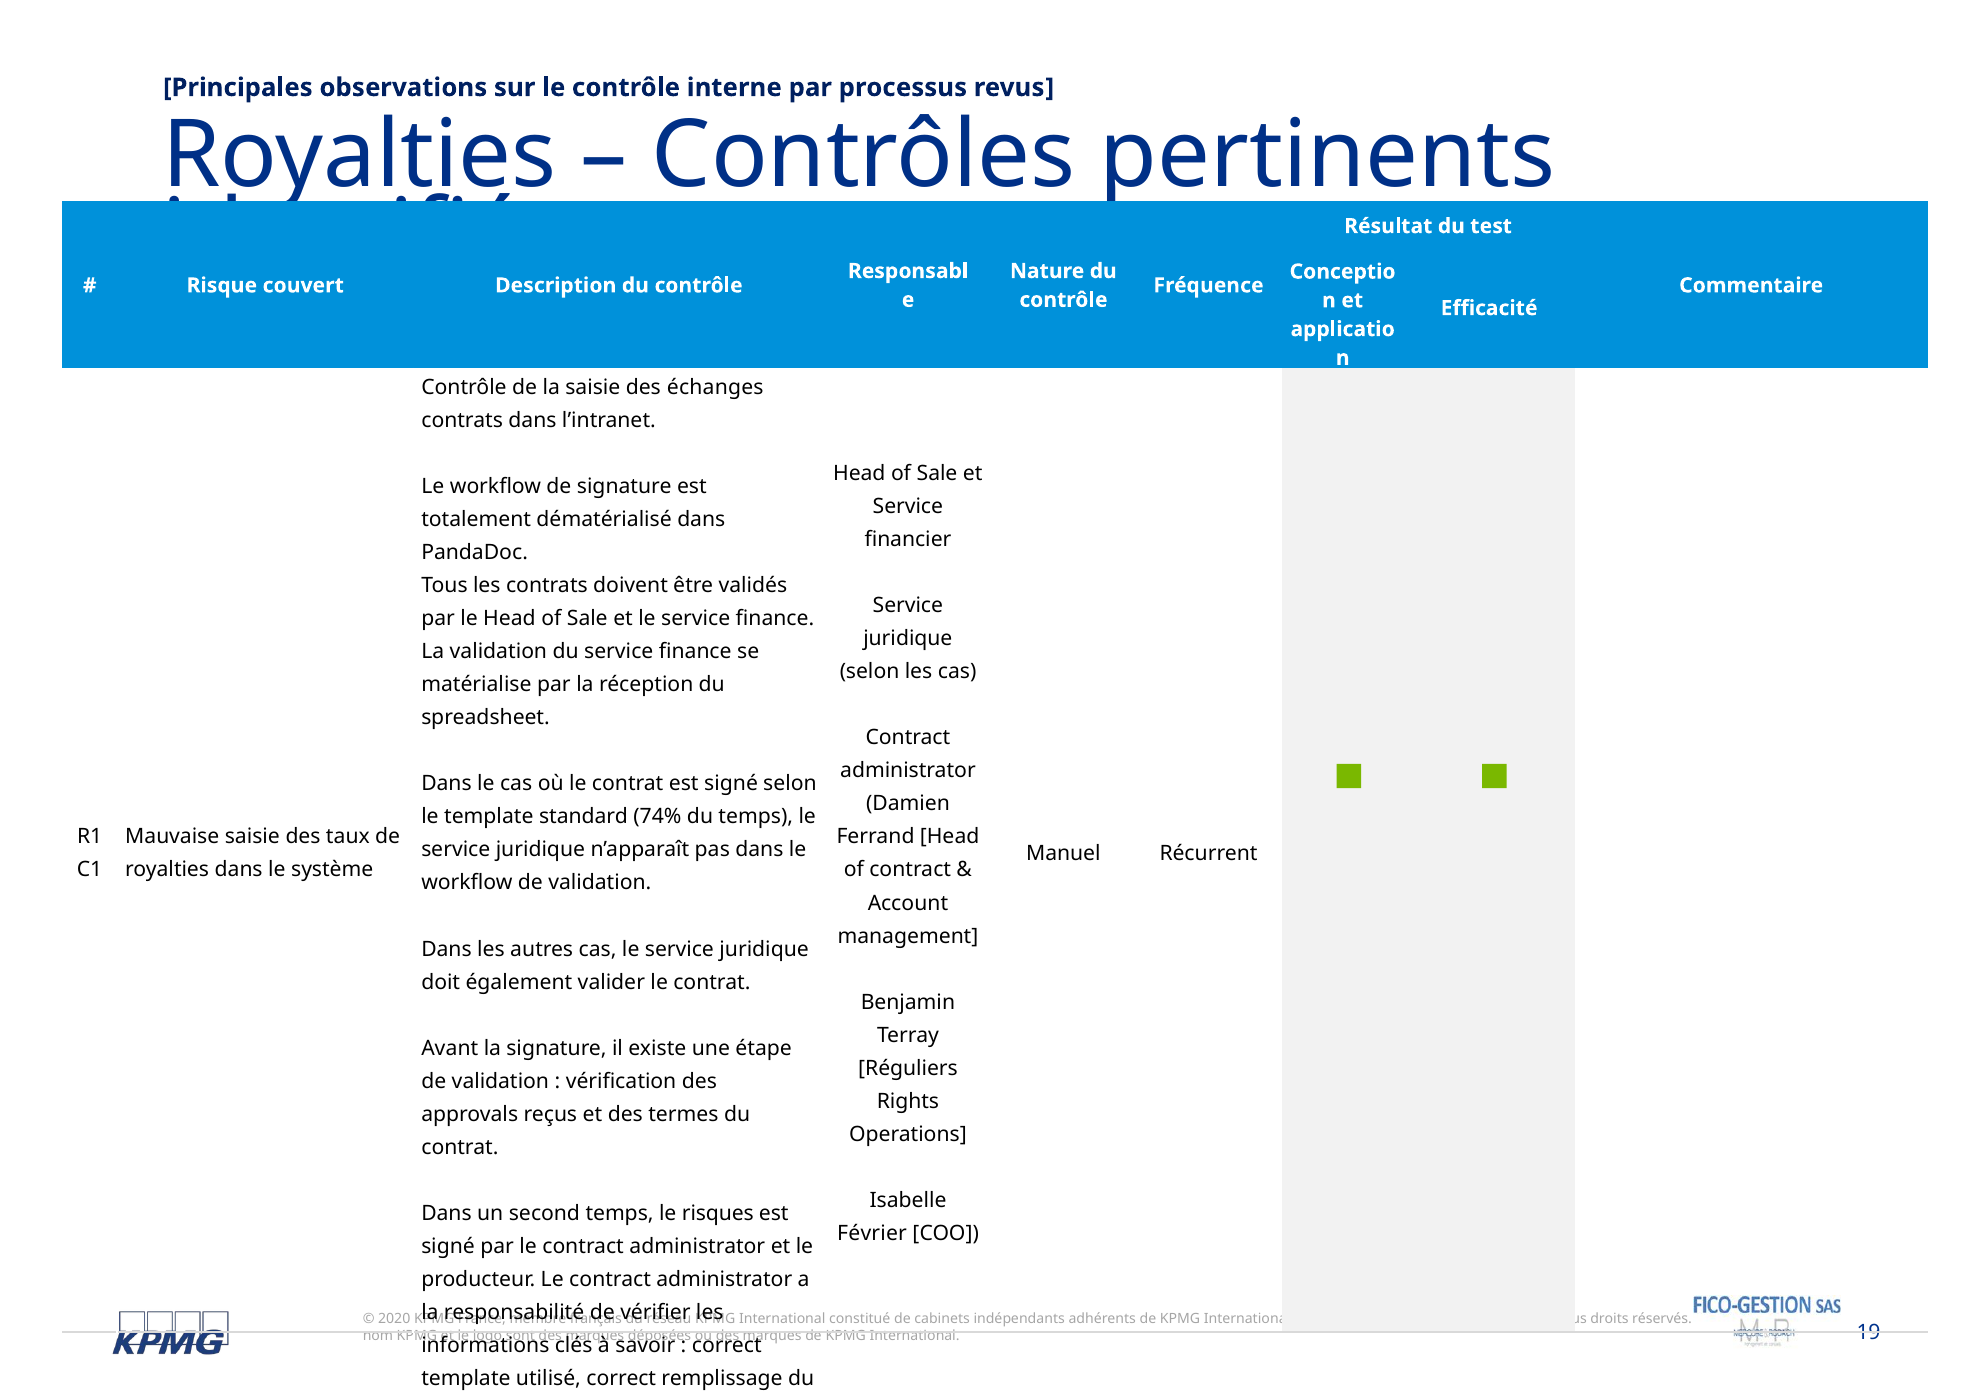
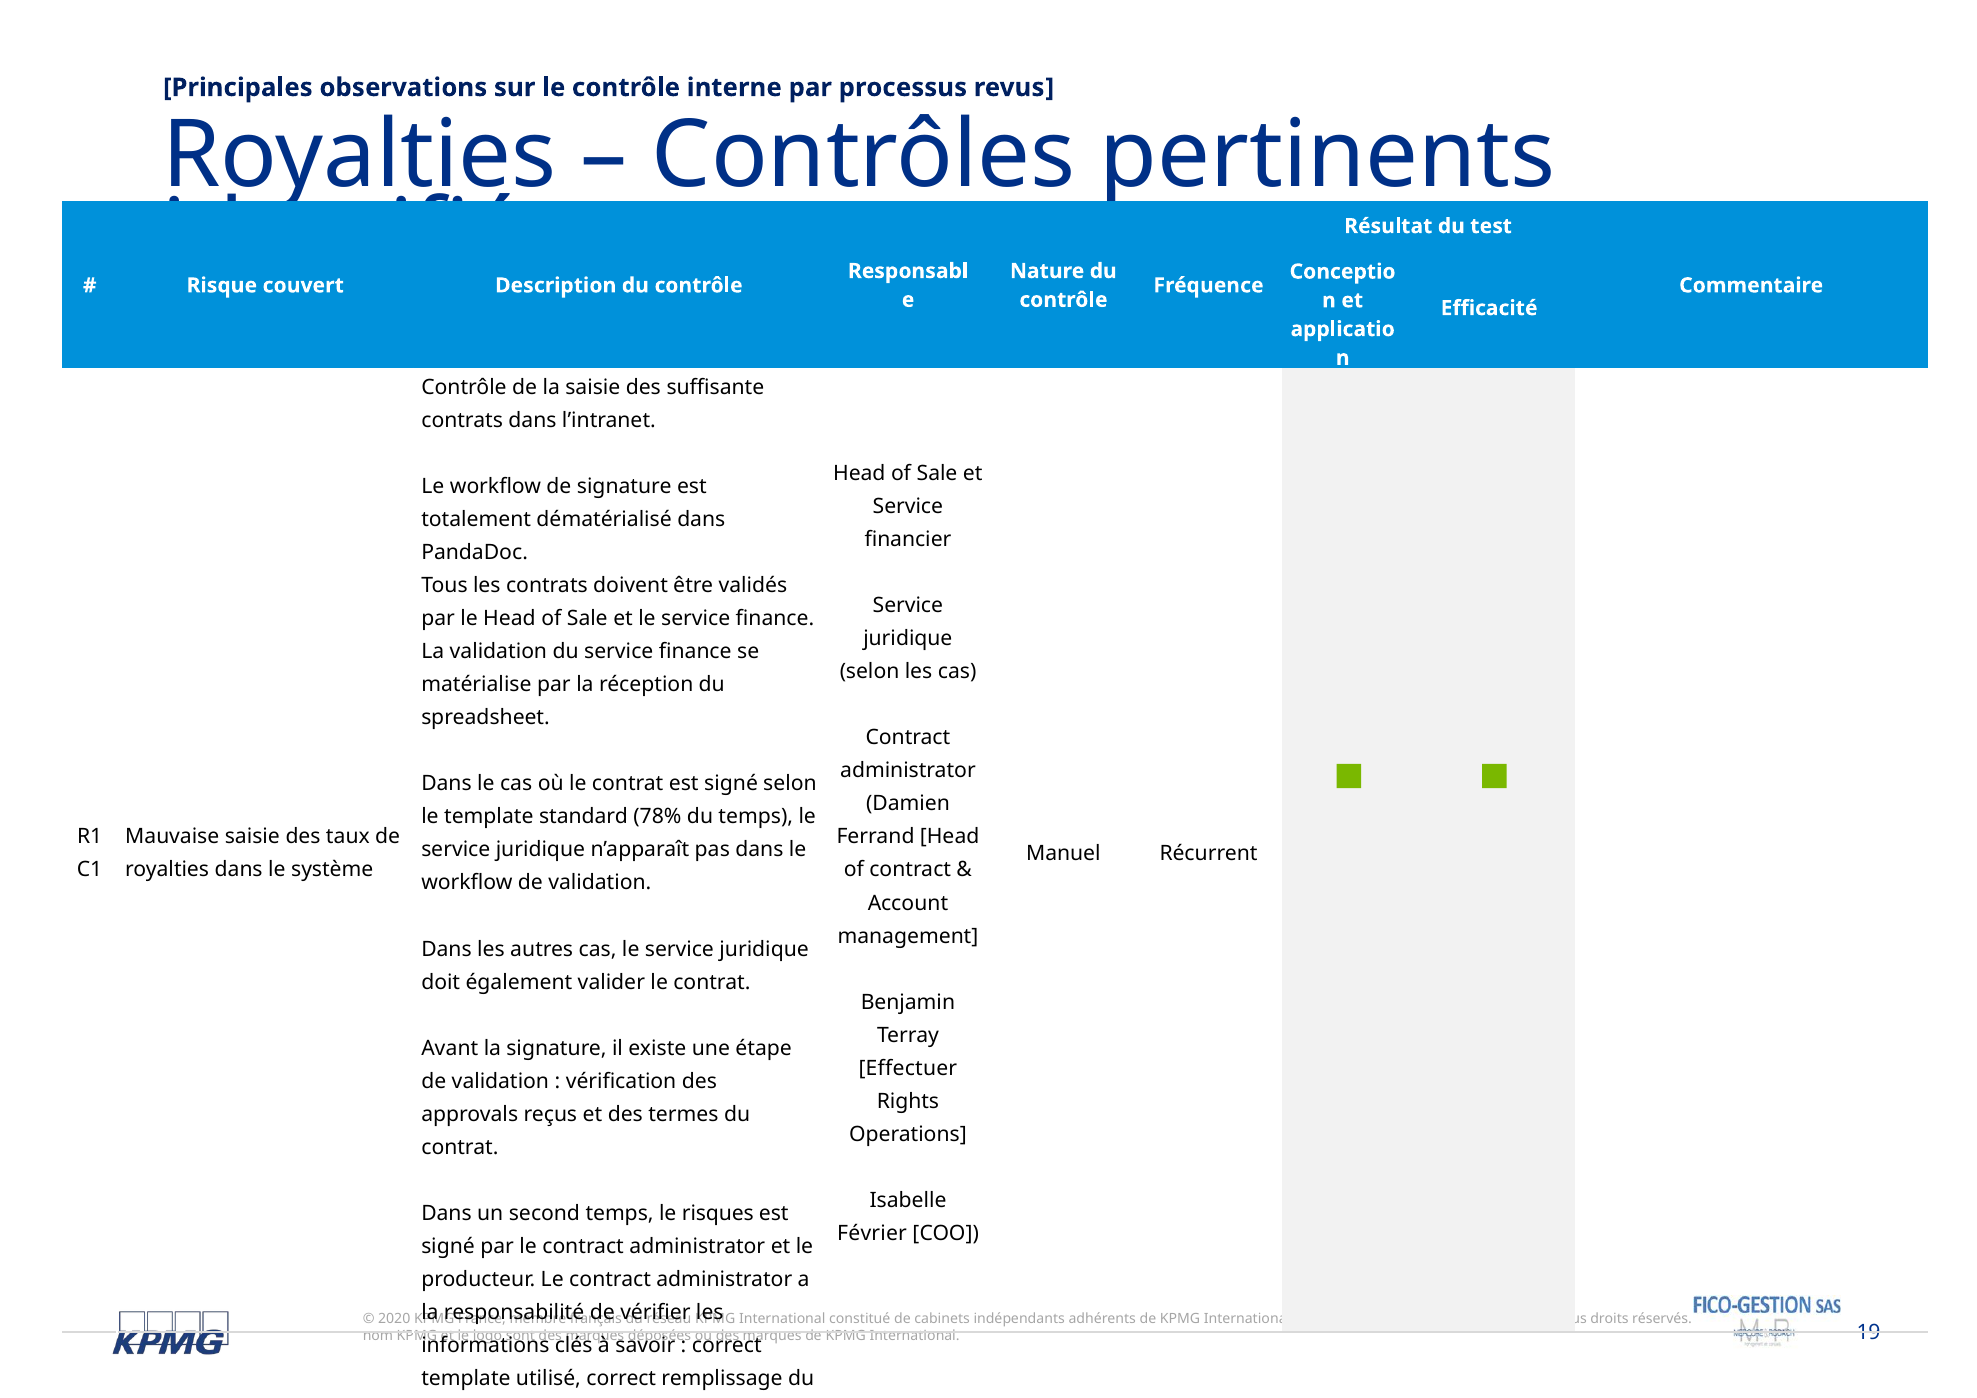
échanges: échanges -> suffisante
74%: 74% -> 78%
Réguliers: Réguliers -> Effectuer
